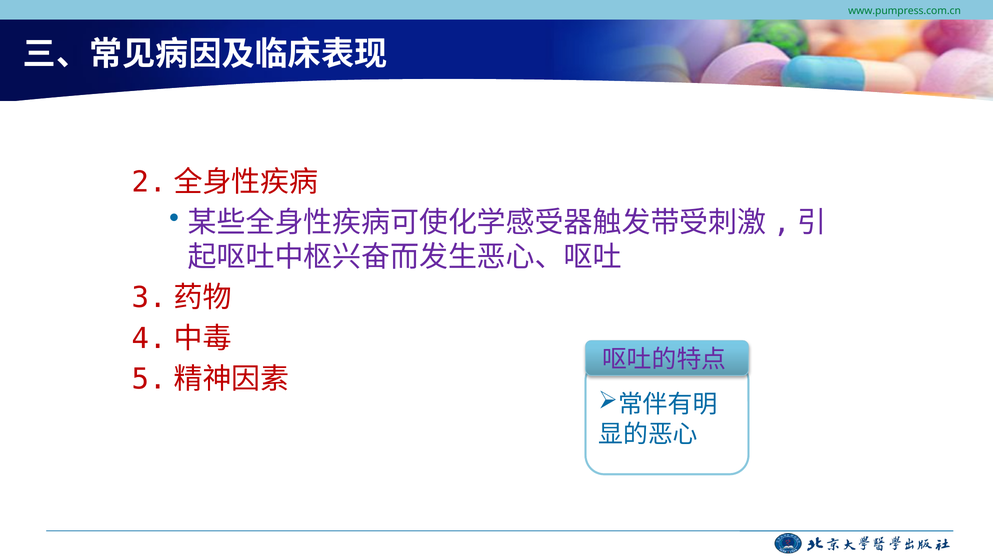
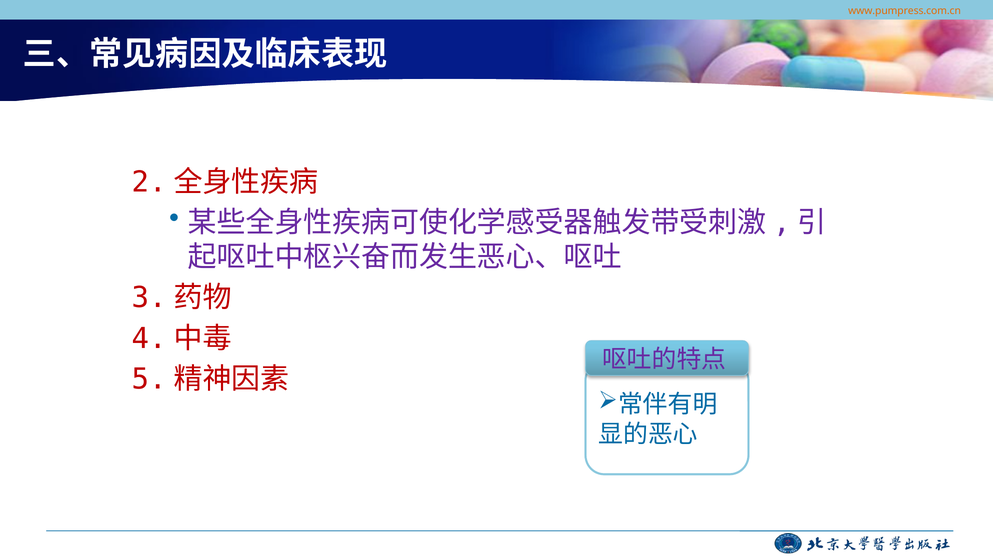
www.pumpress.com.cn colour: green -> orange
